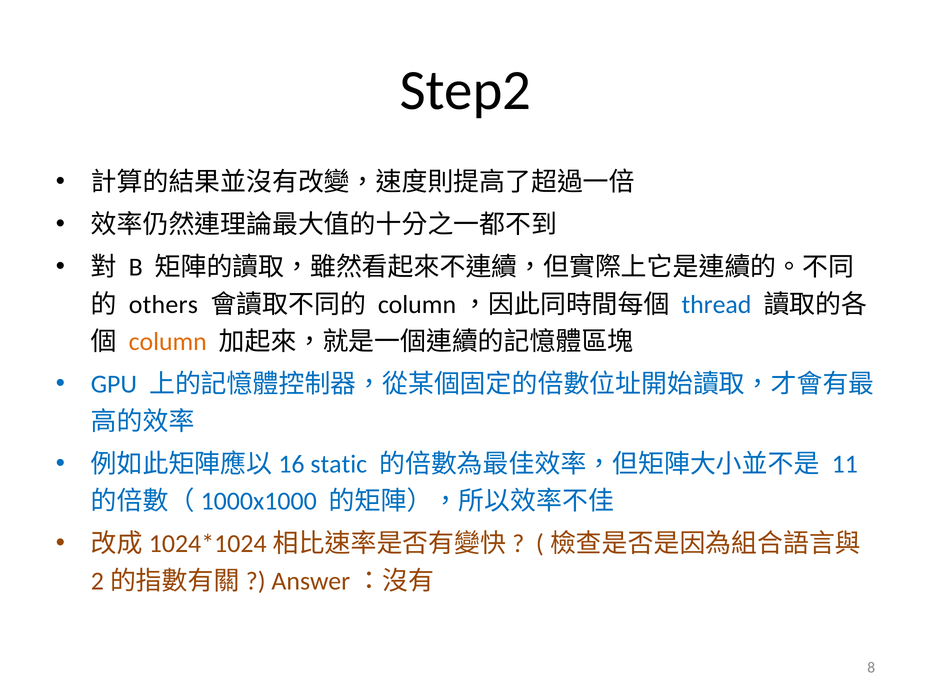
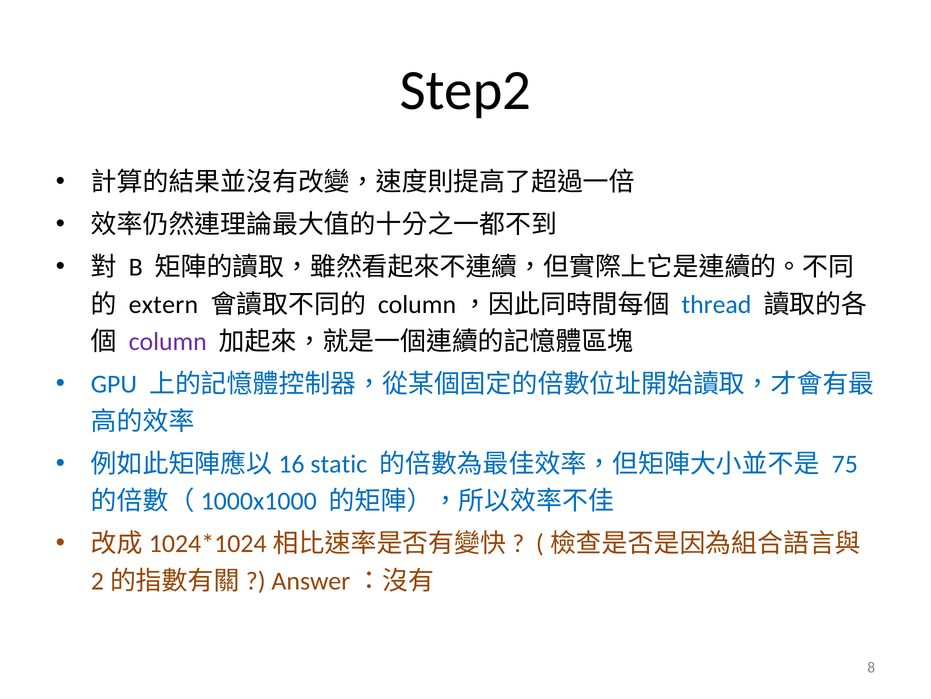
others: others -> extern
column colour: orange -> purple
11: 11 -> 75
